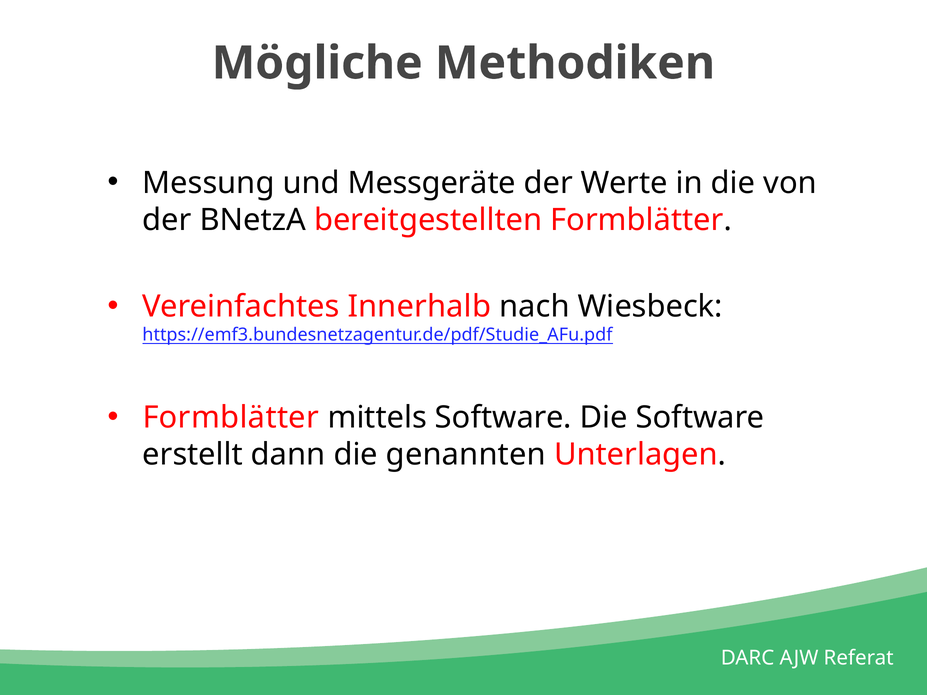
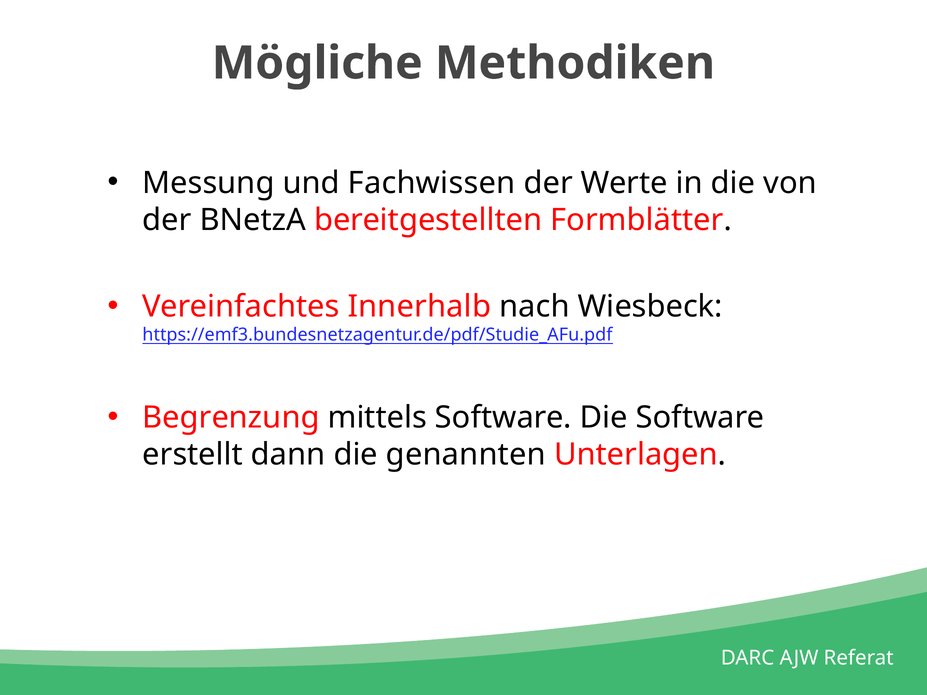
Messgeräte: Messgeräte -> Fachwissen
Formblätter at (231, 418): Formblätter -> Begrenzung
